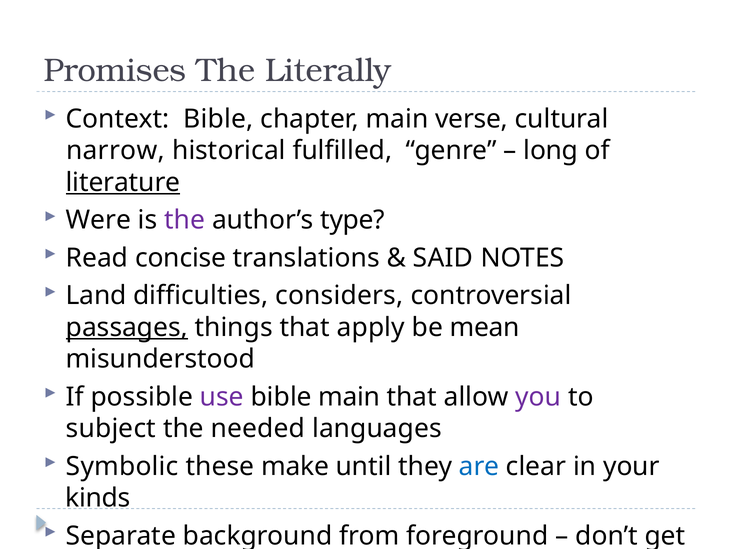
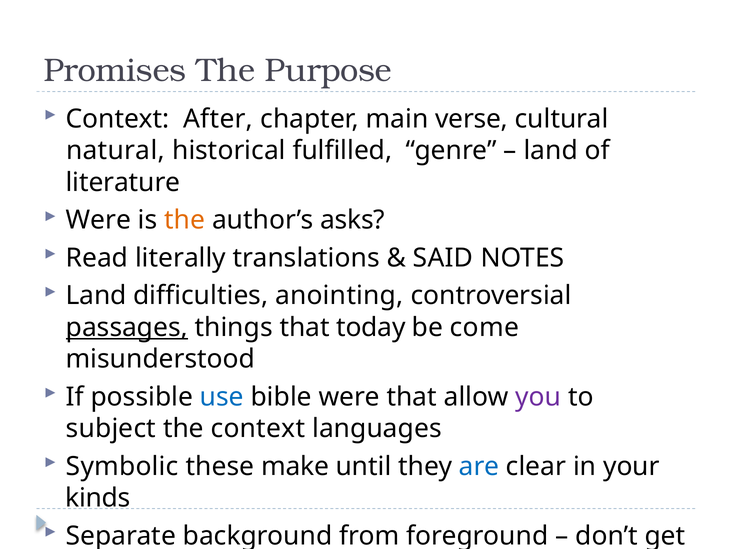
Literally: Literally -> Purpose
Context Bible: Bible -> After
narrow: narrow -> natural
long at (551, 151): long -> land
literature underline: present -> none
the at (185, 220) colour: purple -> orange
type: type -> asks
concise: concise -> literally
considers: considers -> anointing
apply: apply -> today
mean: mean -> come
use colour: purple -> blue
bible main: main -> were
the needed: needed -> context
